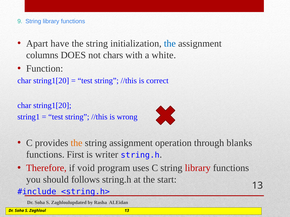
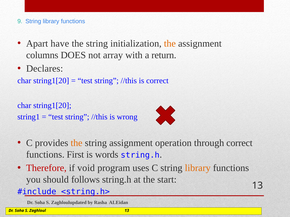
the at (170, 44) colour: blue -> orange
chars: chars -> array
white: white -> return
Function: Function -> Declares
through blanks: blanks -> correct
writer: writer -> words
library at (198, 168) colour: red -> orange
